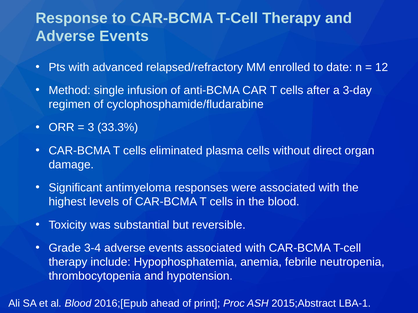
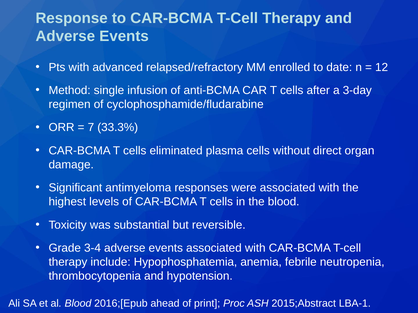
3: 3 -> 7
